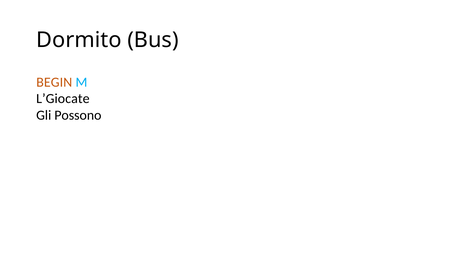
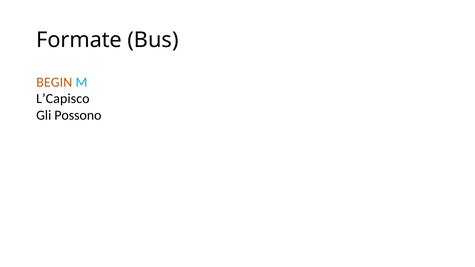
Dormito: Dormito -> Formate
L’Giocate: L’Giocate -> L’Capisco
